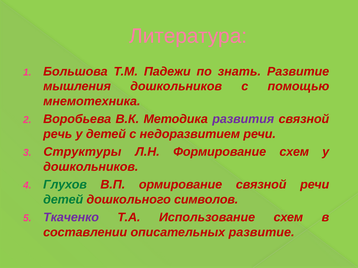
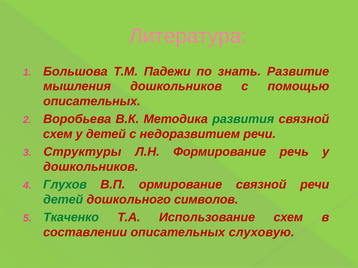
мнемотехника at (92, 101): мнемотехника -> описательных
развития colour: purple -> green
речь at (58, 134): речь -> схем
Формирование схем: схем -> речь
Ткаченко colour: purple -> green
описательных развитие: развитие -> слуховую
